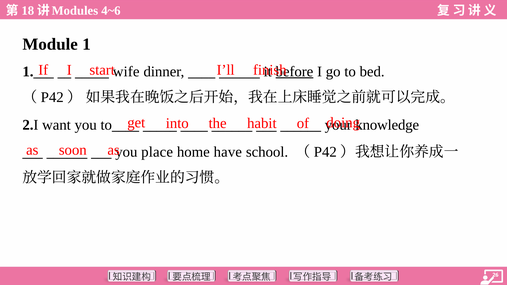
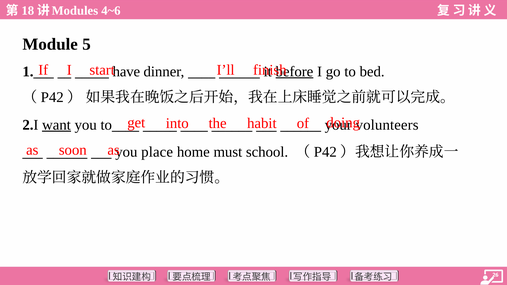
Module 1: 1 -> 5
wife: wife -> have
want underline: none -> present
knowledge: knowledge -> volunteers
have: have -> must
